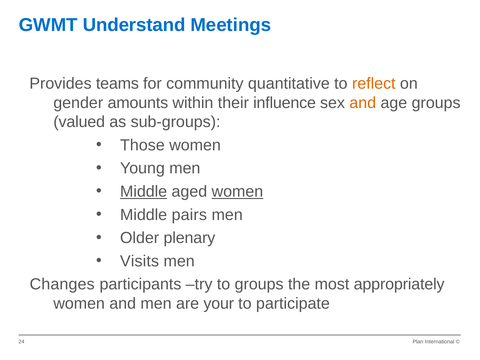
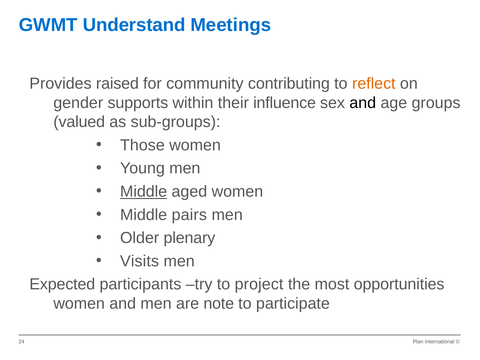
teams: teams -> raised
quantitative: quantitative -> contributing
amounts: amounts -> supports
and at (363, 103) colour: orange -> black
women at (237, 192) underline: present -> none
Changes: Changes -> Expected
to groups: groups -> project
appropriately: appropriately -> opportunities
your: your -> note
